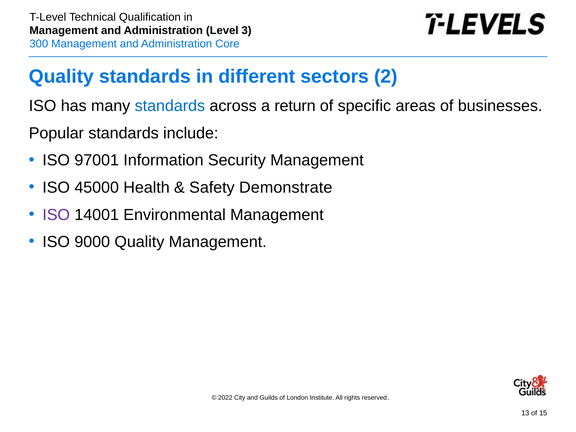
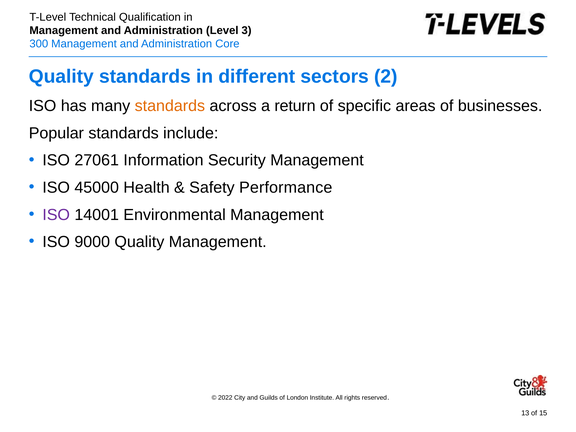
standards at (170, 106) colour: blue -> orange
97001: 97001 -> 27061
Demonstrate: Demonstrate -> Performance
